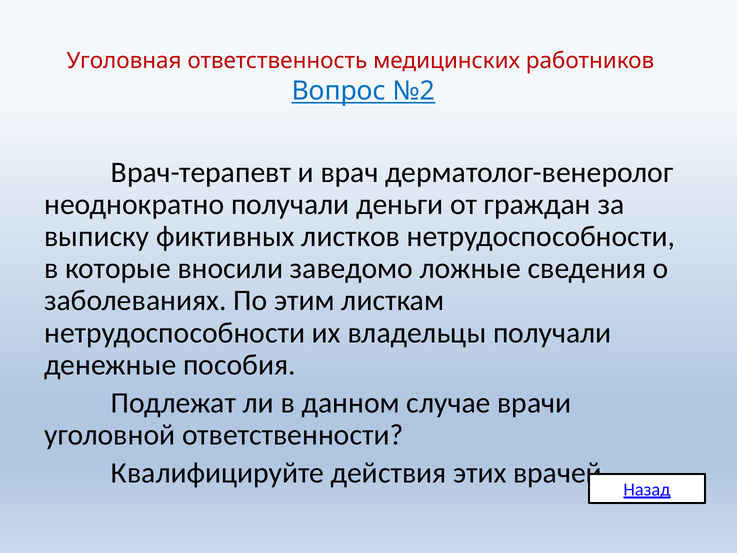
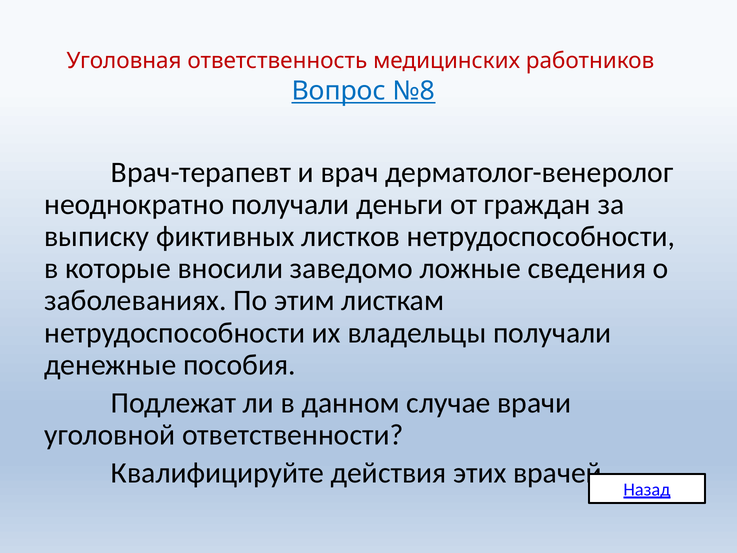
№2: №2 -> №8
